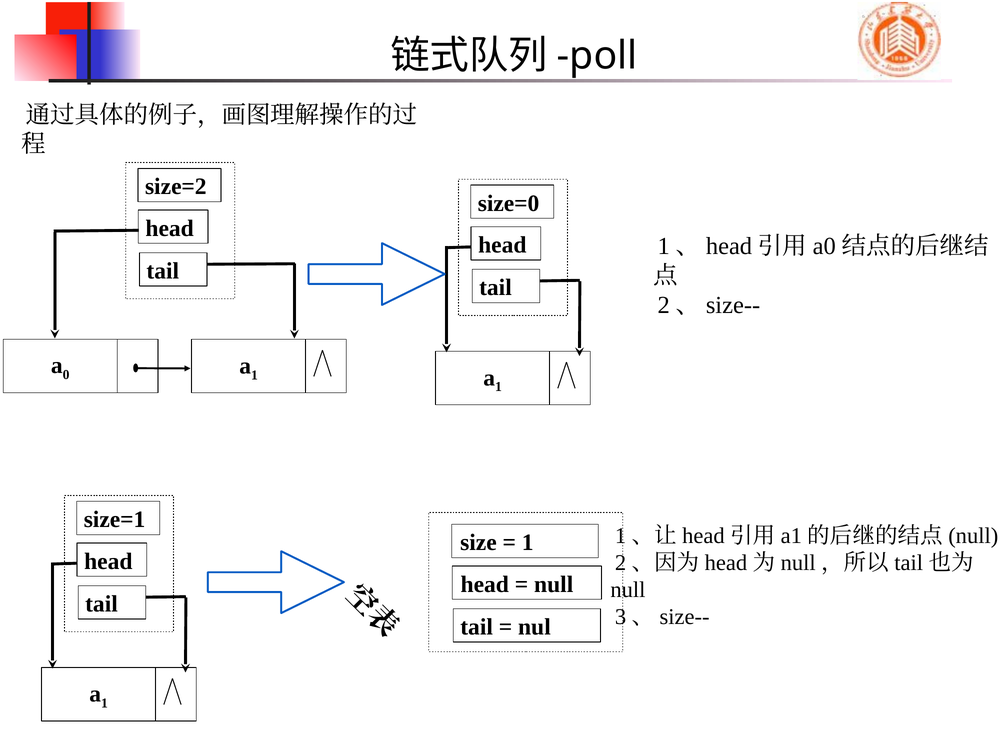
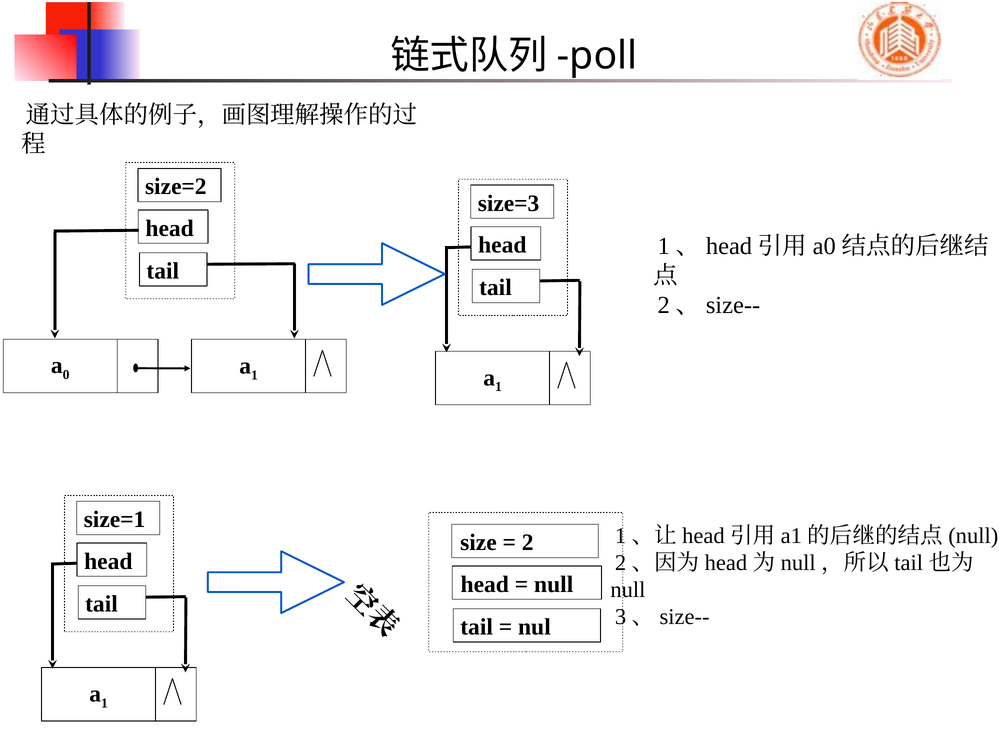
size=0: size=0 -> size=3
1 at (528, 543): 1 -> 2
